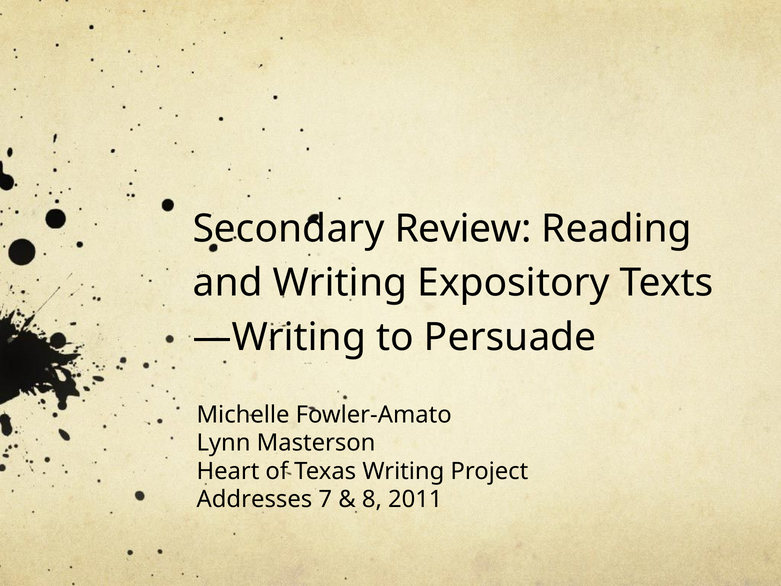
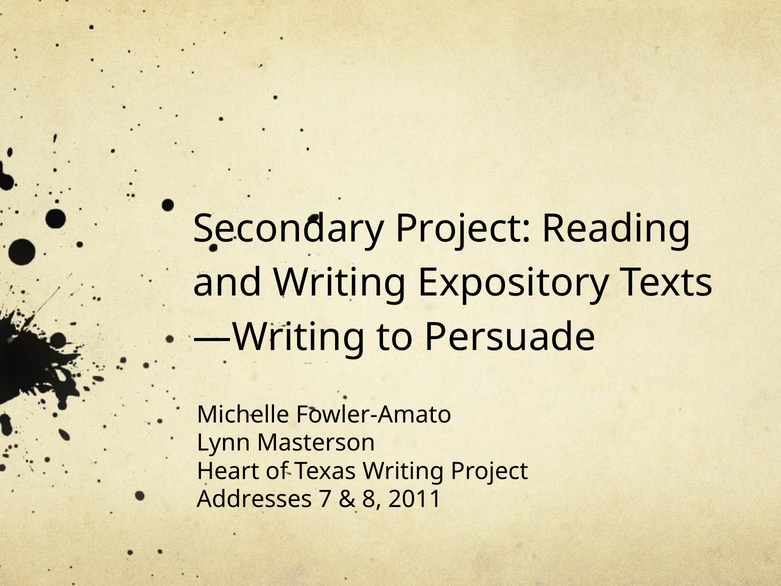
Secondary Review: Review -> Project
